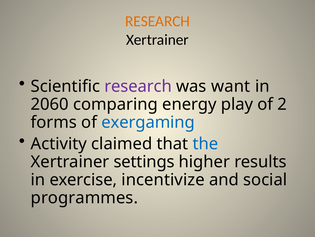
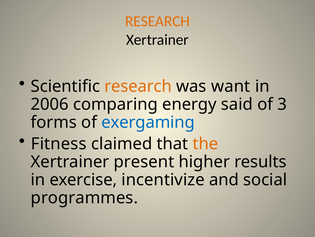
research at (138, 86) colour: purple -> orange
2060: 2060 -> 2006
play: play -> said
2: 2 -> 3
Activity: Activity -> Fitness
the colour: blue -> orange
settings: settings -> present
